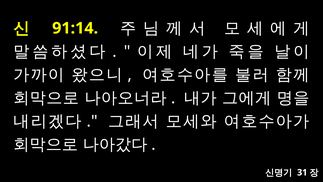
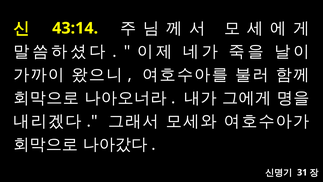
91:14: 91:14 -> 43:14
